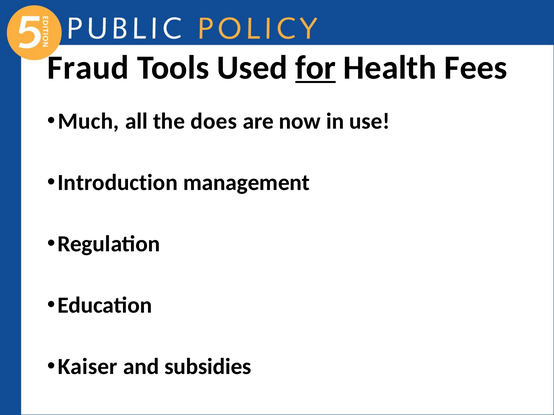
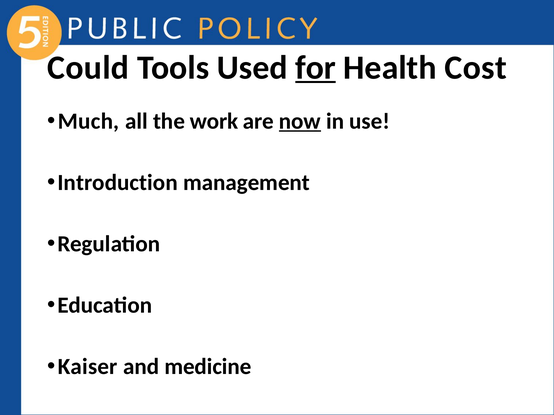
Fraud: Fraud -> Could
Fees: Fees -> Cost
does: does -> work
now underline: none -> present
subsidies: subsidies -> medicine
